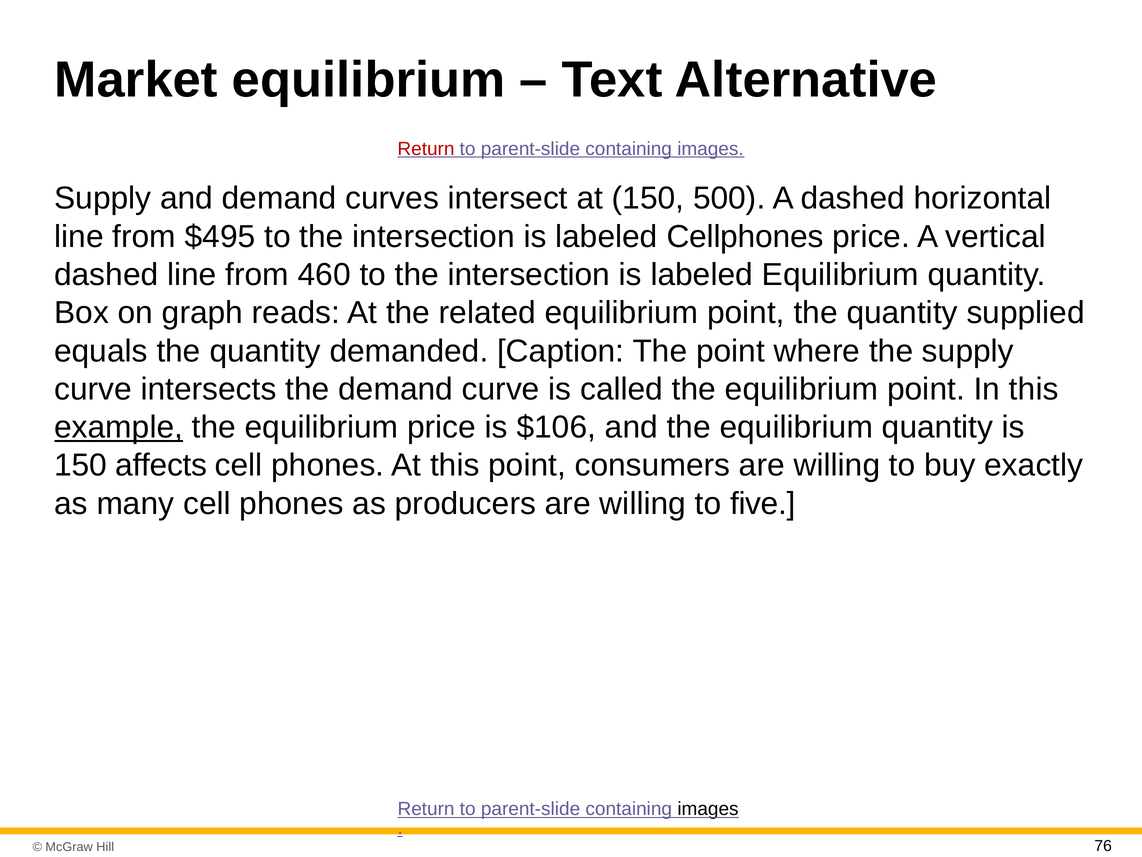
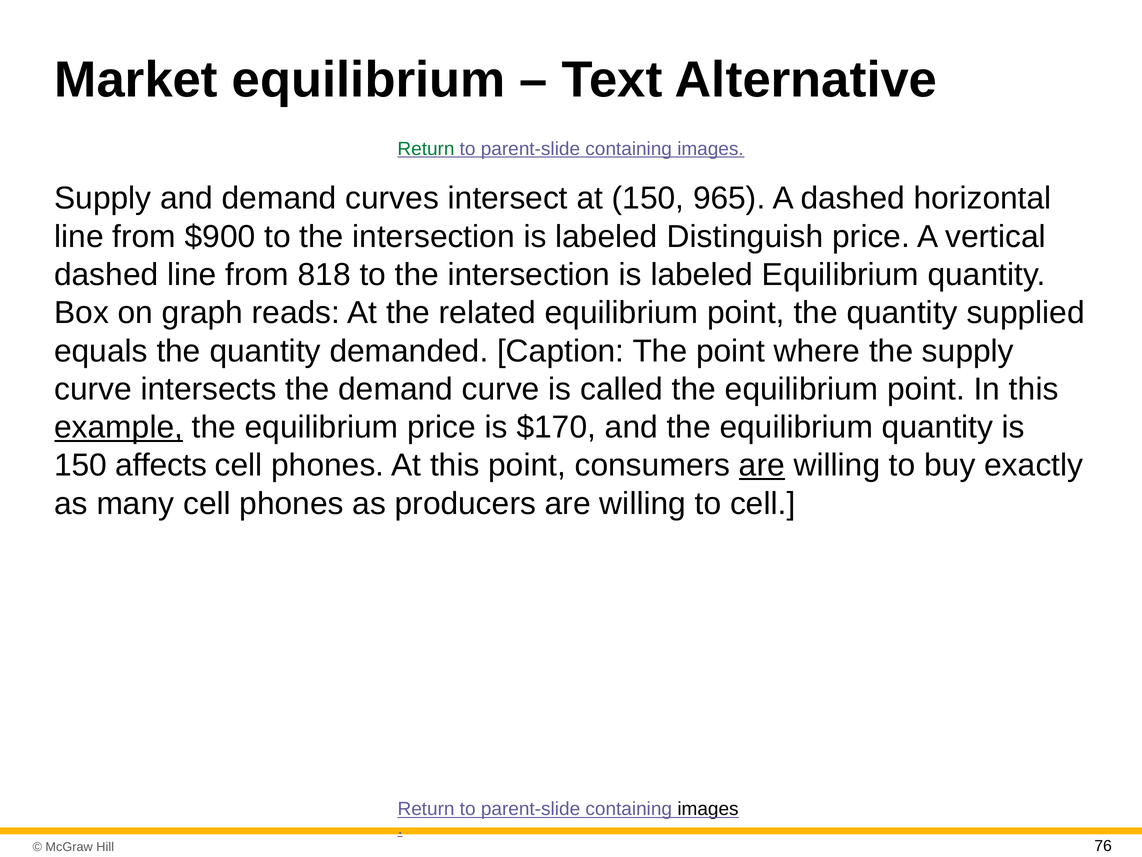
Return at (426, 149) colour: red -> green
500: 500 -> 965
$495: $495 -> $900
Cellphones: Cellphones -> Distinguish
460: 460 -> 818
$106: $106 -> $170
are at (762, 465) underline: none -> present
to five: five -> cell
